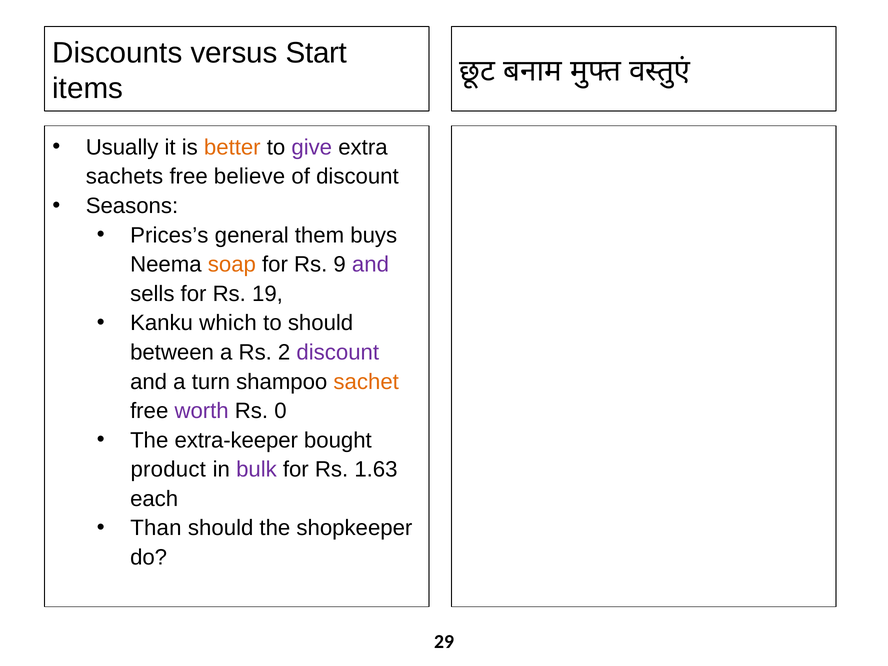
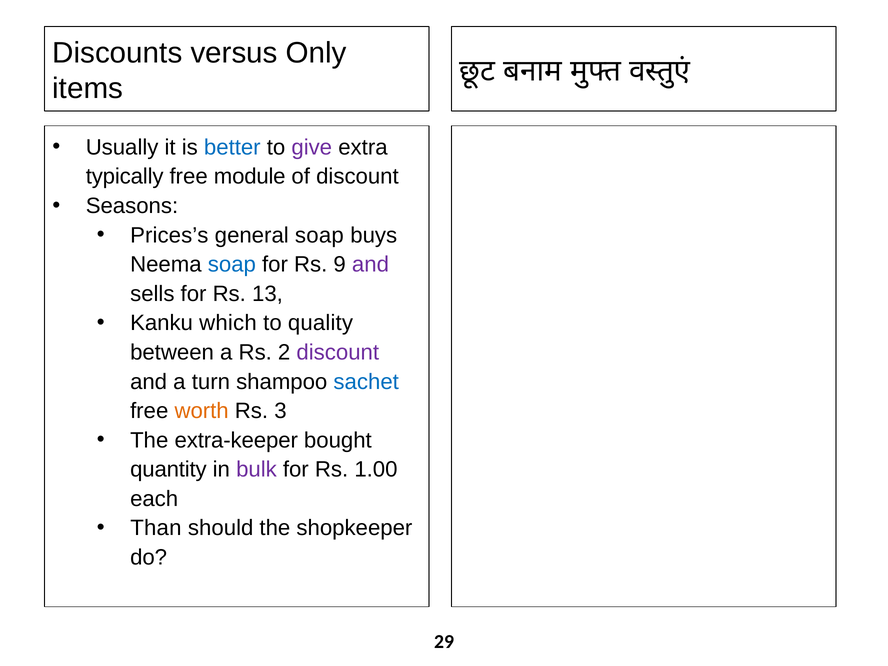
Start: Start -> Only
better colour: orange -> blue
sachets: sachets -> typically
believe: believe -> module
general them: them -> soap
soap at (232, 264) colour: orange -> blue
19: 19 -> 13
to should: should -> quality
sachet colour: orange -> blue
worth colour: purple -> orange
0: 0 -> 3
product: product -> quantity
1.63: 1.63 -> 1.00
